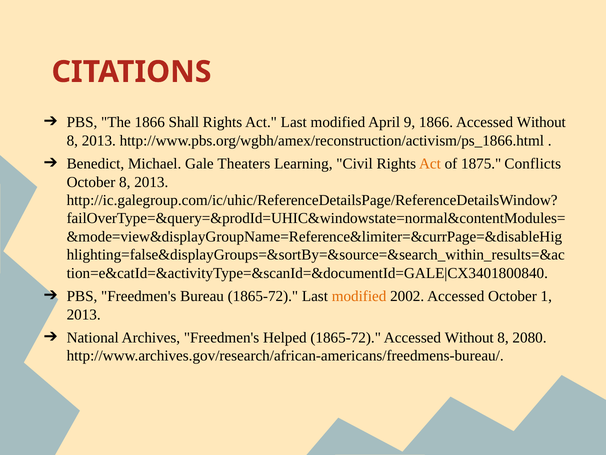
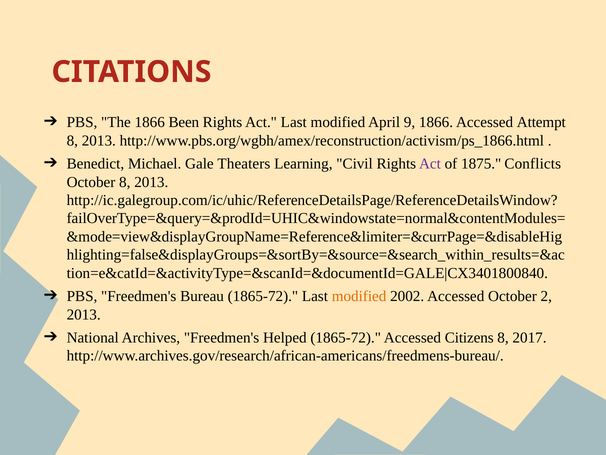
Shall: Shall -> Been
1866 Accessed Without: Without -> Attempt
Act at (430, 164) colour: orange -> purple
1: 1 -> 2
1865-72 Accessed Without: Without -> Citizens
2080: 2080 -> 2017
